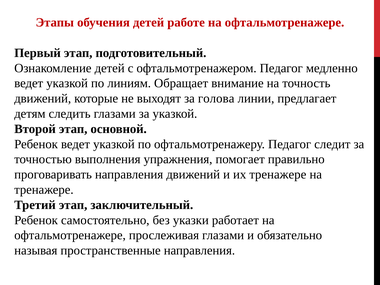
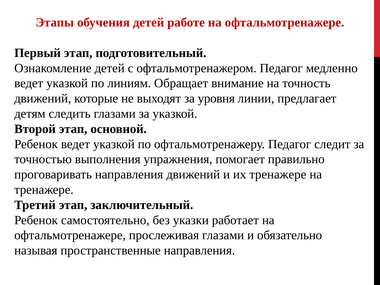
голова: голова -> уровня
